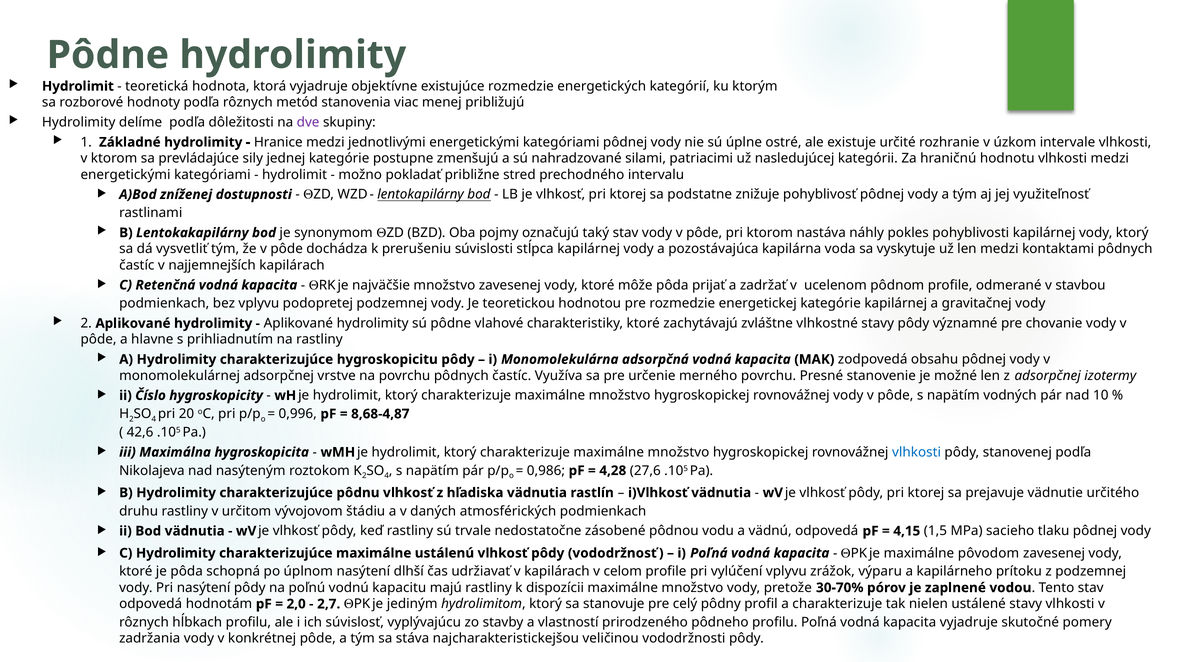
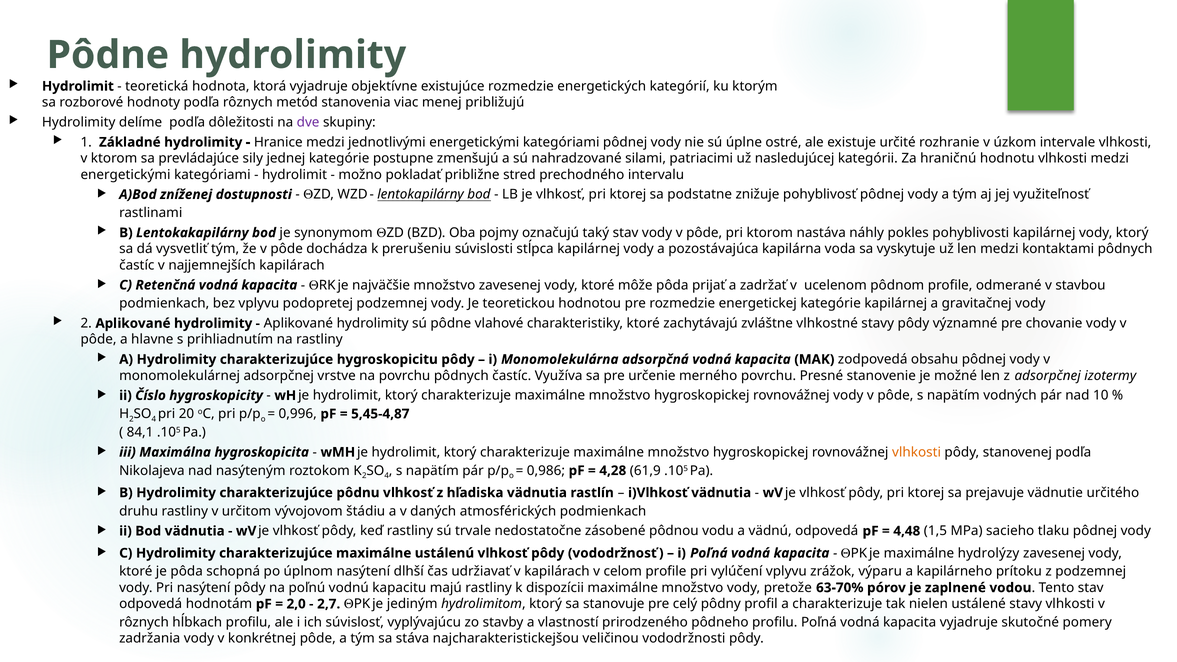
8,68-4,87: 8,68-4,87 -> 5,45-4,87
42,6: 42,6 -> 84,1
vlhkosti at (917, 452) colour: blue -> orange
27,6: 27,6 -> 61,9
4,15: 4,15 -> 4,48
pôvodom: pôvodom -> hydrolýzy
30-70%: 30-70% -> 63-70%
